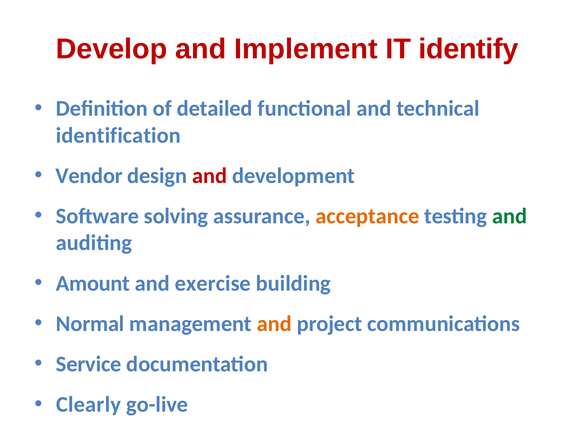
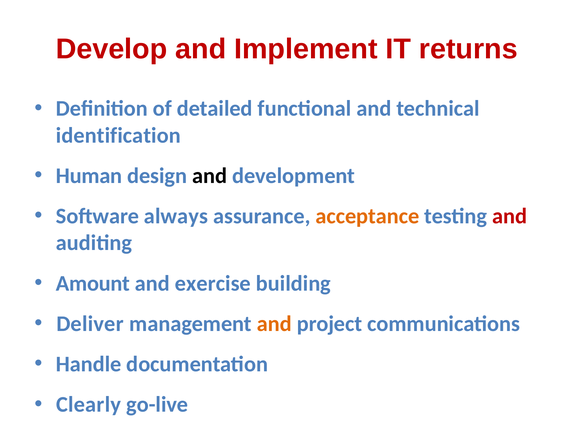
identify: identify -> returns
Vendor: Vendor -> Human
and at (210, 176) colour: red -> black
solving: solving -> always
and at (510, 216) colour: green -> red
Normal: Normal -> Deliver
Service: Service -> Handle
